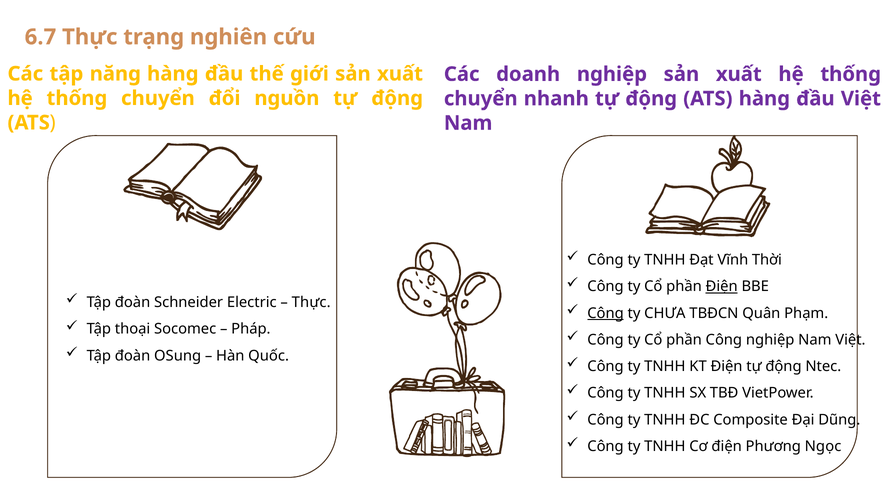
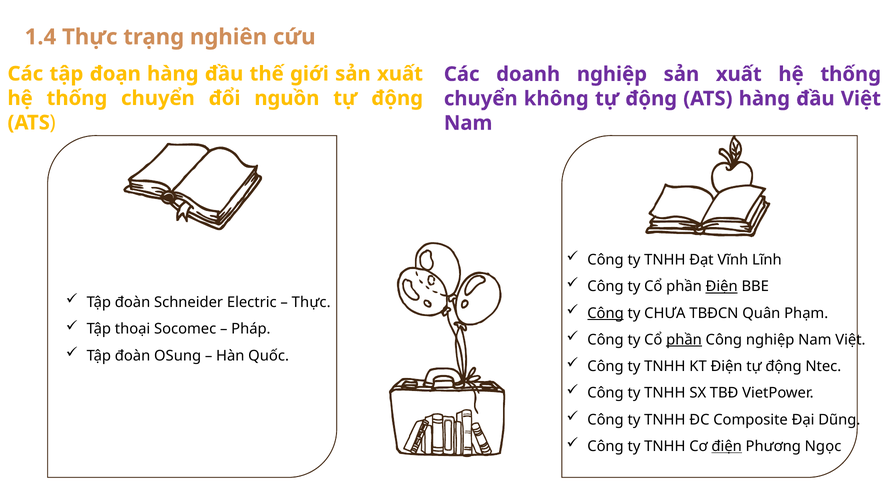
6.7: 6.7 -> 1.4
năng: năng -> đoạn
nhanh: nhanh -> không
Thời: Thời -> Lĩnh
phần at (684, 339) underline: none -> present
điện at (727, 446) underline: none -> present
